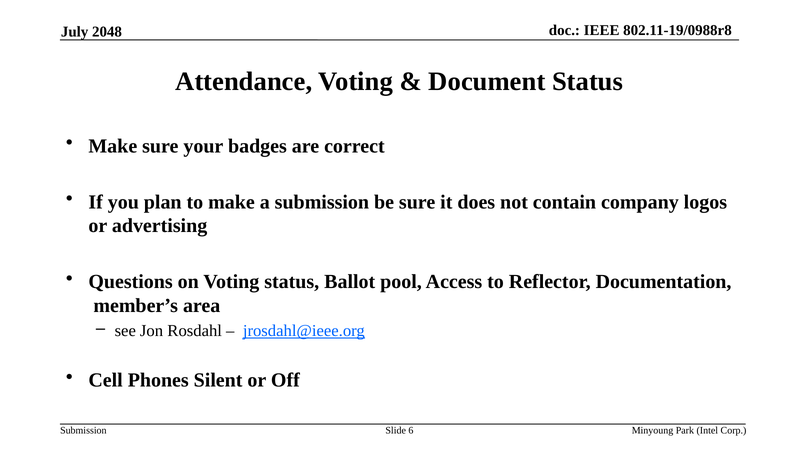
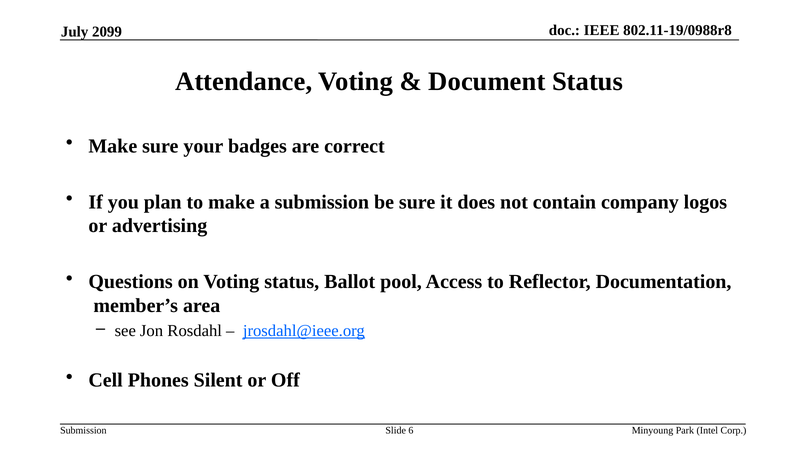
2048: 2048 -> 2099
